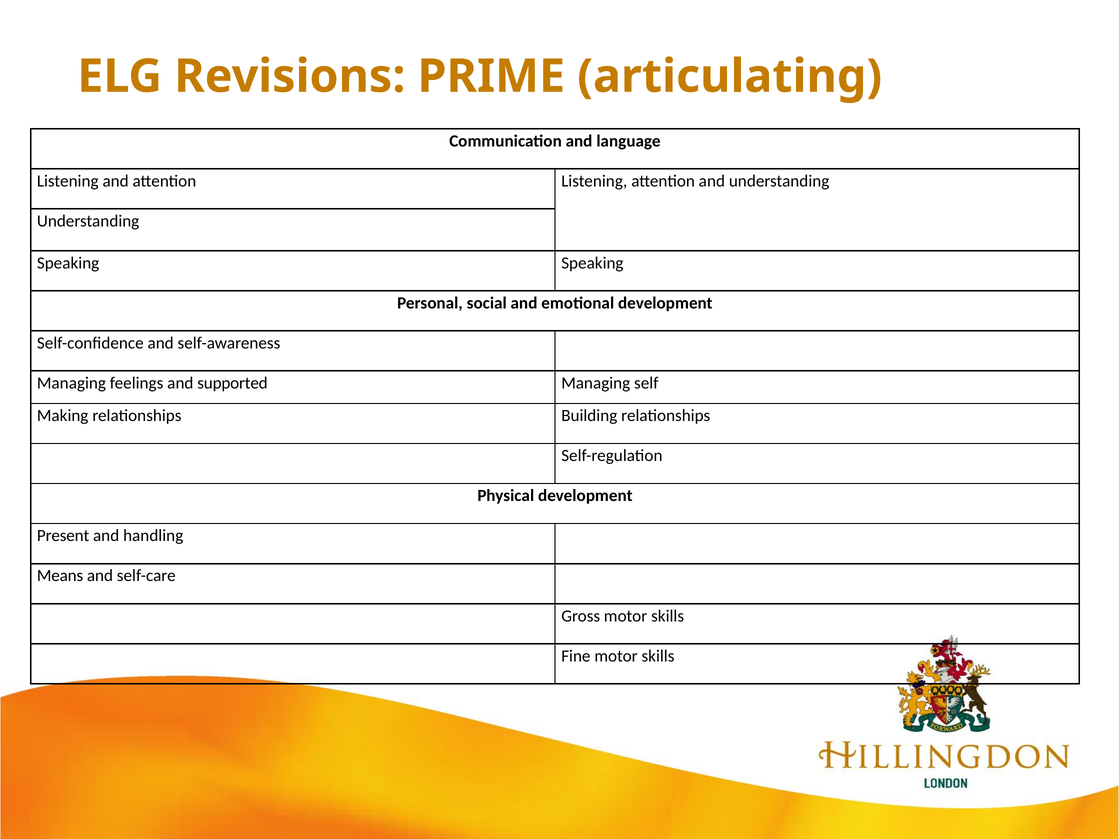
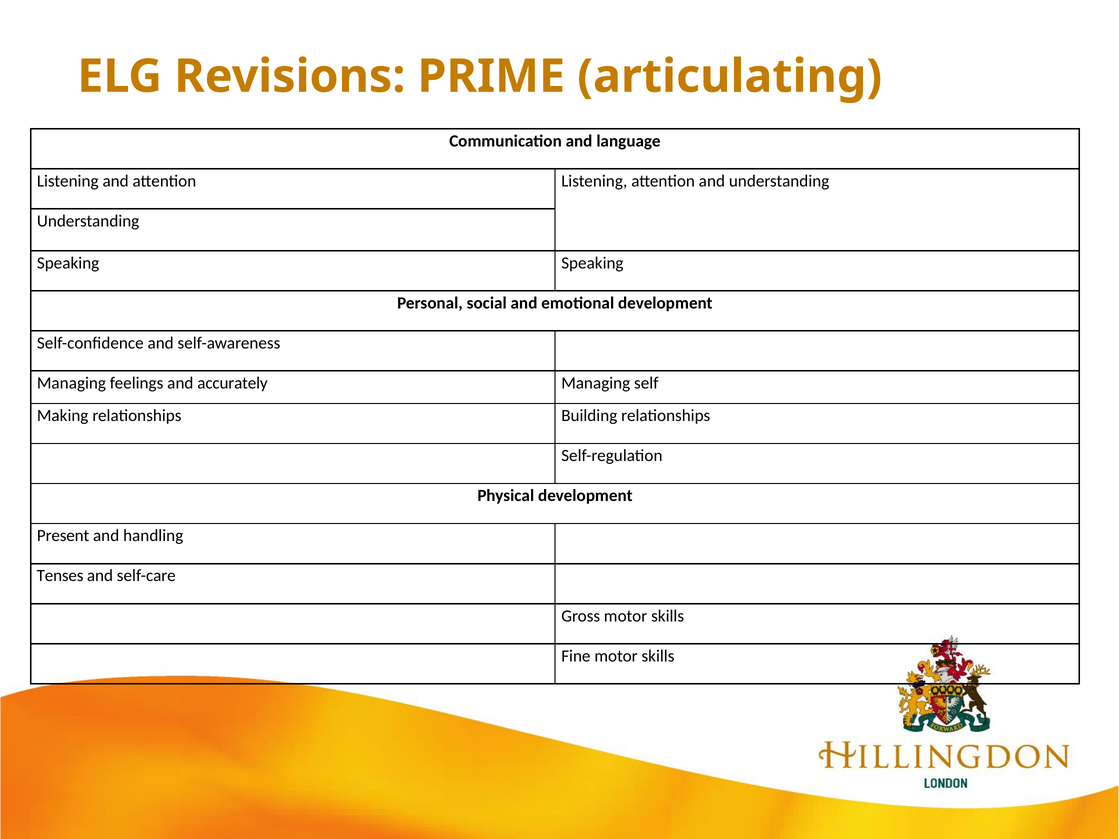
supported: supported -> accurately
Means: Means -> Tenses
